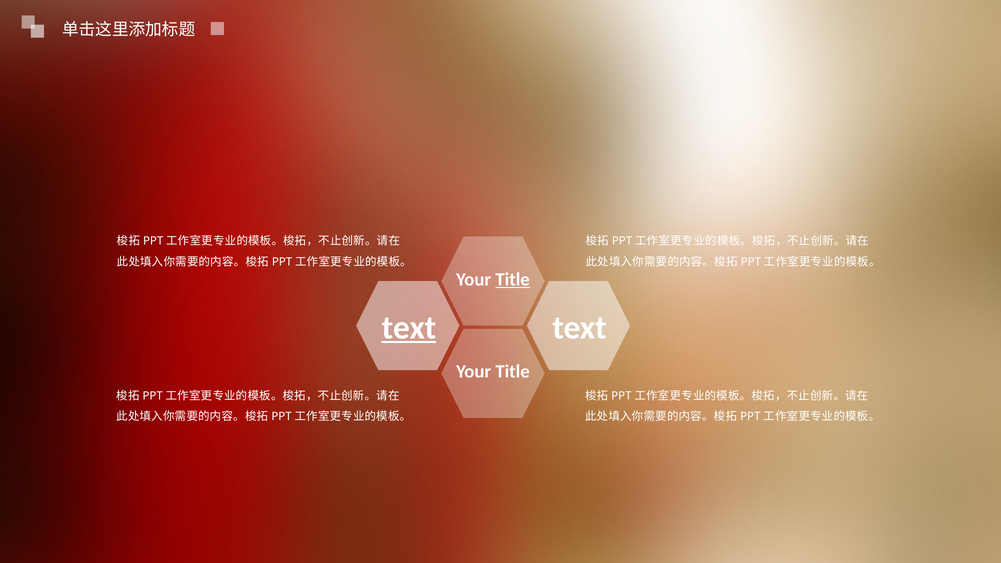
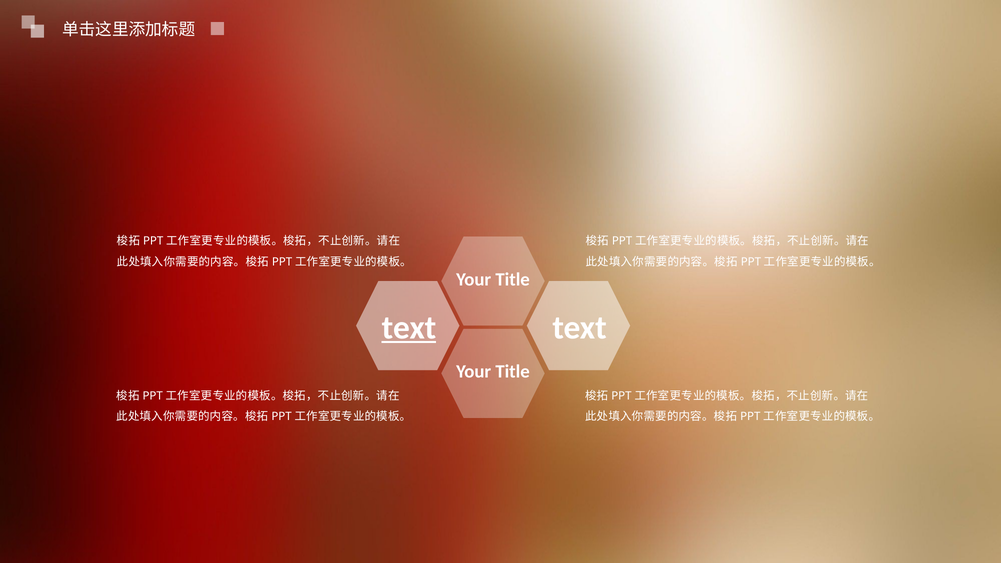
Title at (513, 279) underline: present -> none
